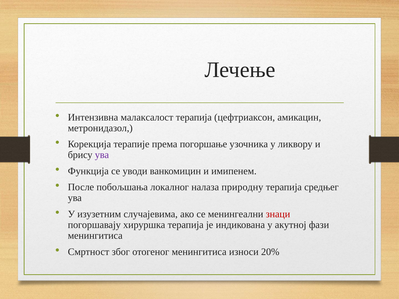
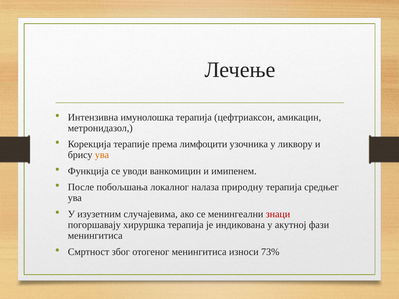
малаксалост: малаксалост -> имунолошка
погоршање: погоршање -> лимфоцити
ува at (102, 155) colour: purple -> orange
20%: 20% -> 73%
